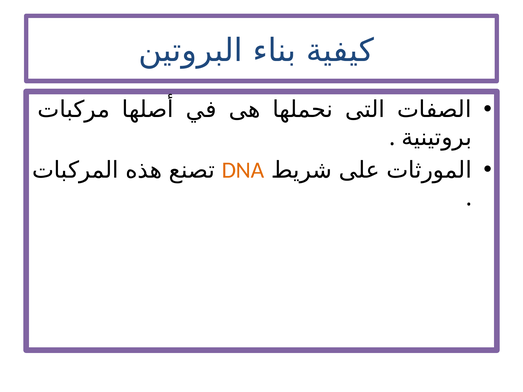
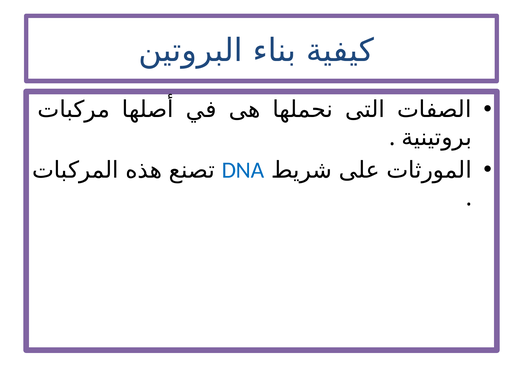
DNA colour: orange -> blue
